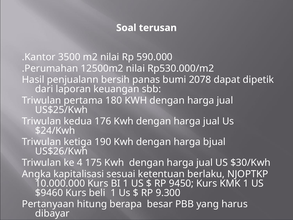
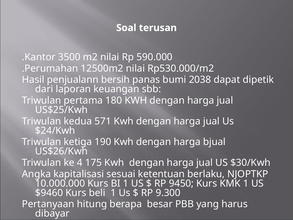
2078: 2078 -> 2038
176: 176 -> 571
